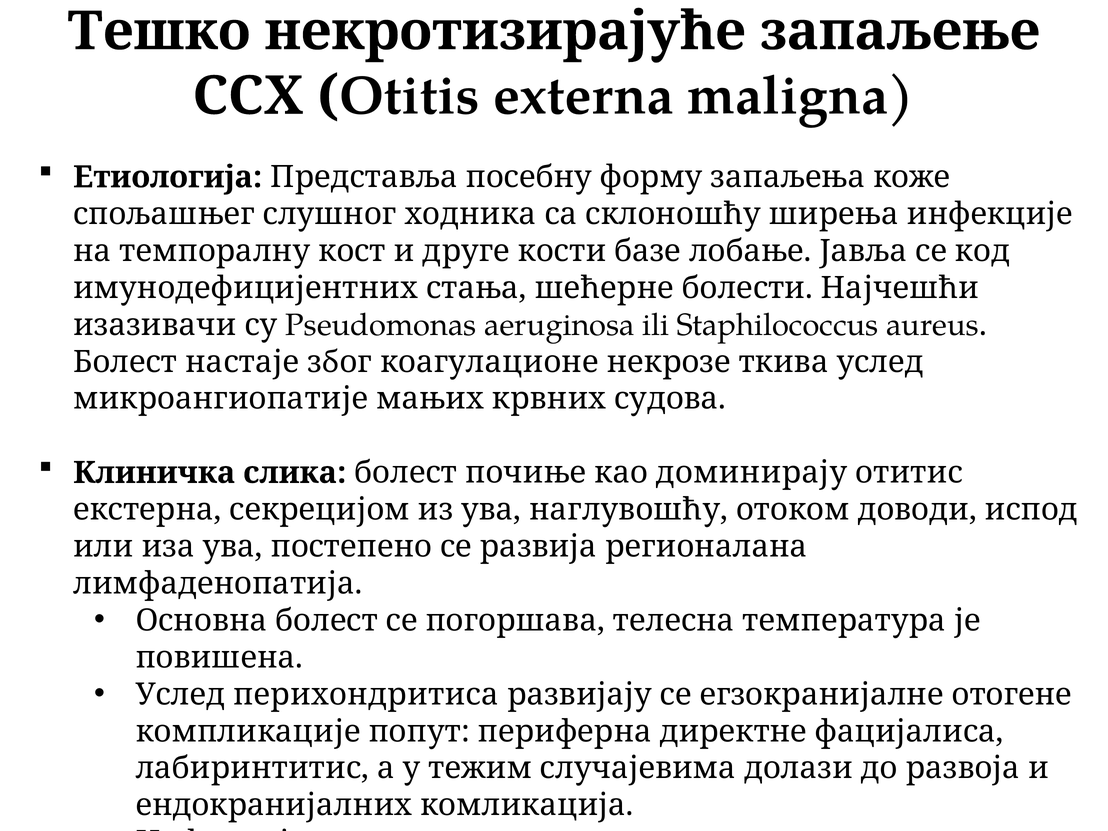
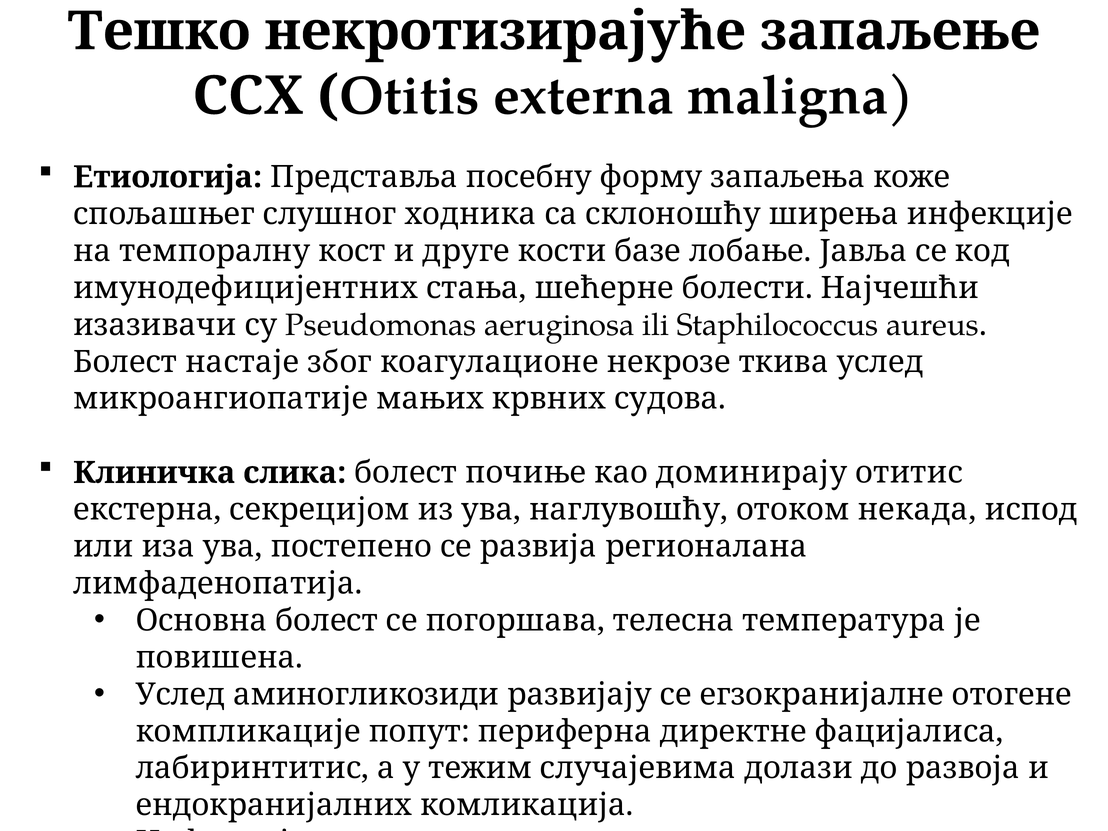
доводи: доводи -> некада
перихондритиса: перихондритиса -> аминогликозиди
